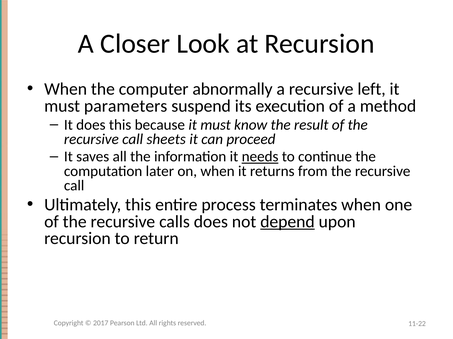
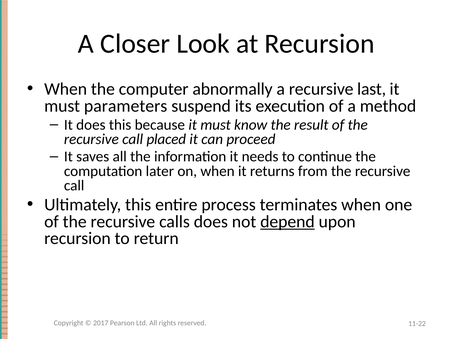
left: left -> last
sheets: sheets -> placed
needs underline: present -> none
